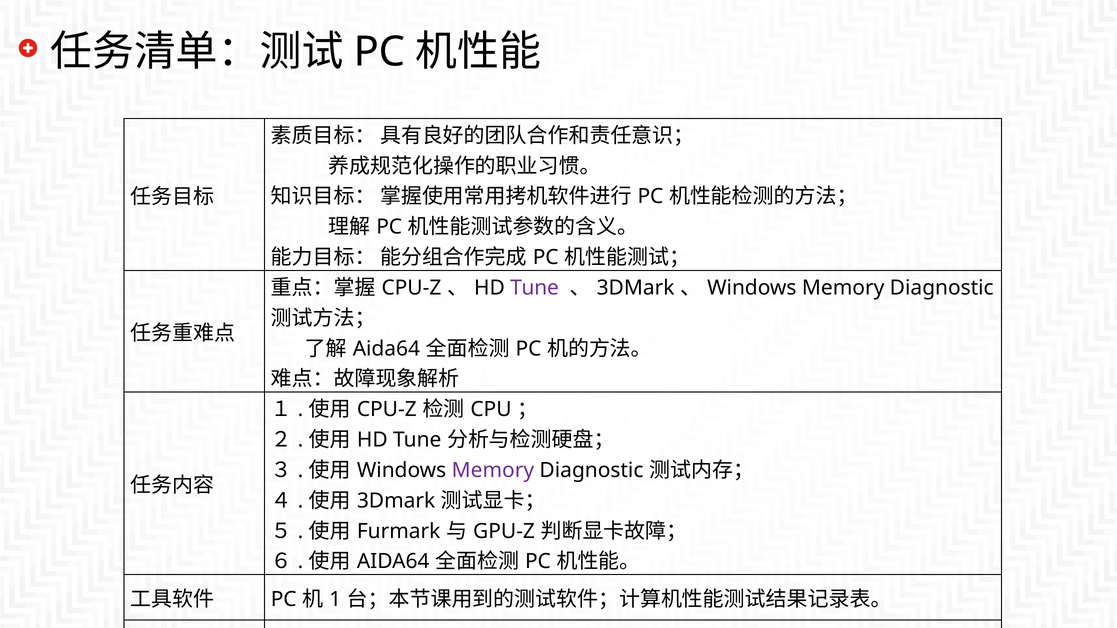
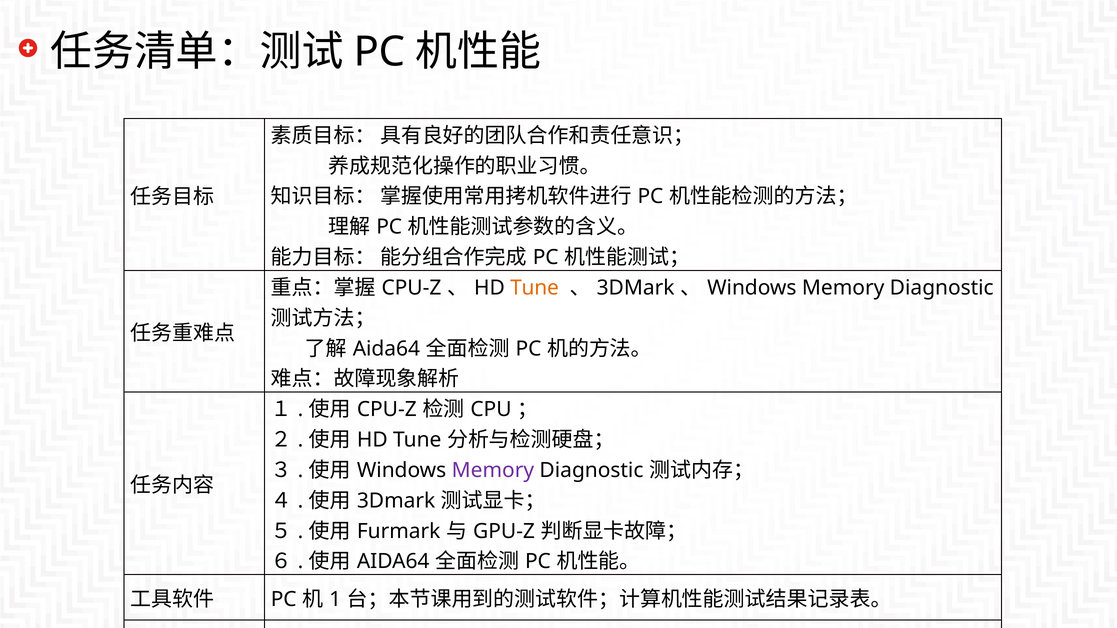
Tune at (534, 288) colour: purple -> orange
